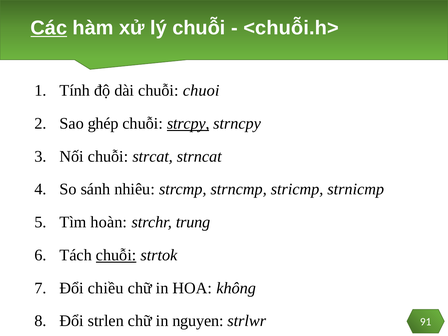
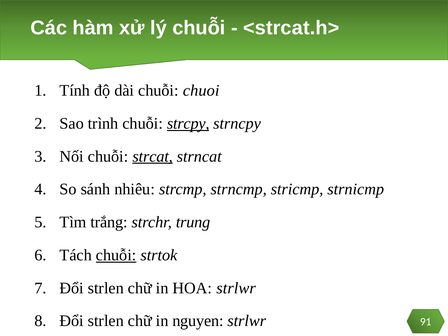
Các underline: present -> none
<chuỗi.h>: <chuỗi.h> -> <strcat.h>
ghép: ghép -> trình
strcat underline: none -> present
hoàn: hoàn -> trắng
chiều at (106, 288): chiều -> strlen
HOA không: không -> strlwr
